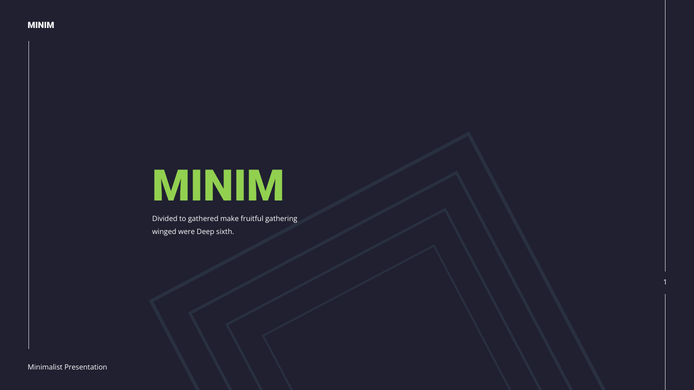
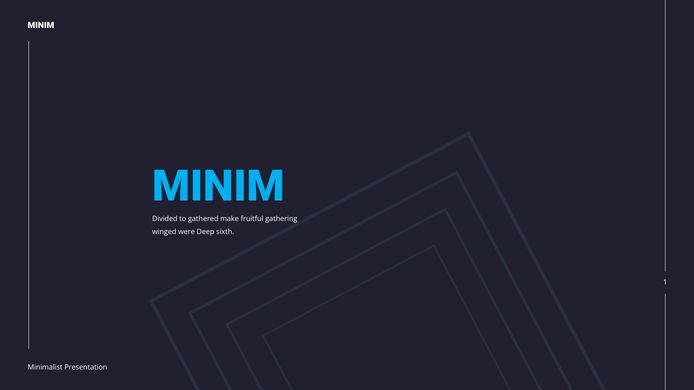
MINIM at (219, 187) colour: light green -> light blue
